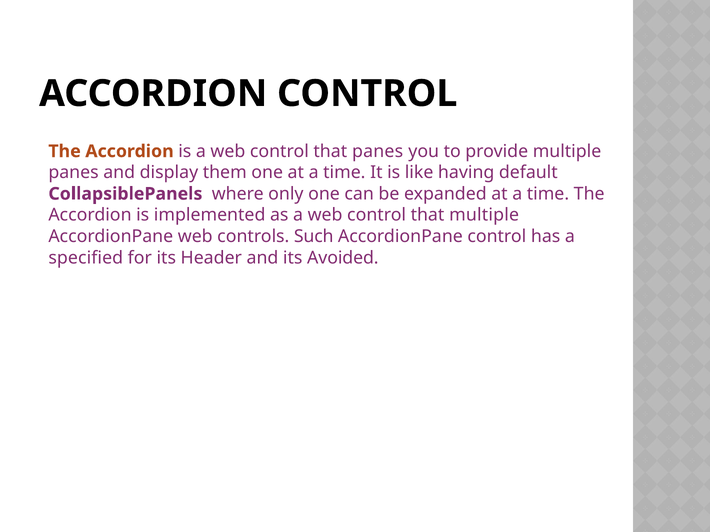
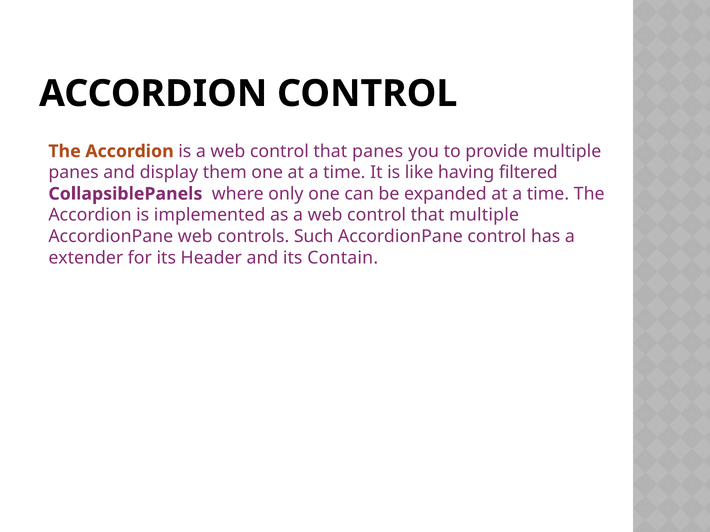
default: default -> filtered
specified: specified -> extender
Avoided: Avoided -> Contain
